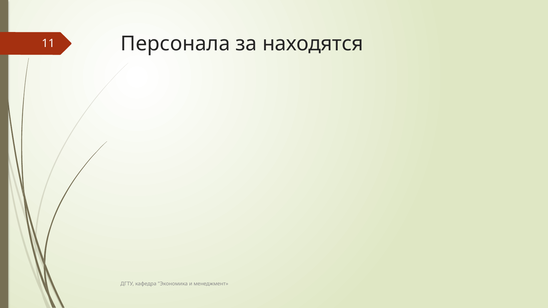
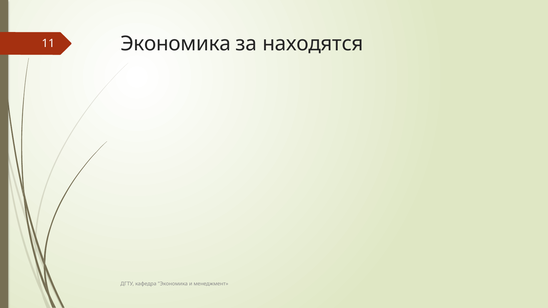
11 Персонала: Персонала -> Экономика
